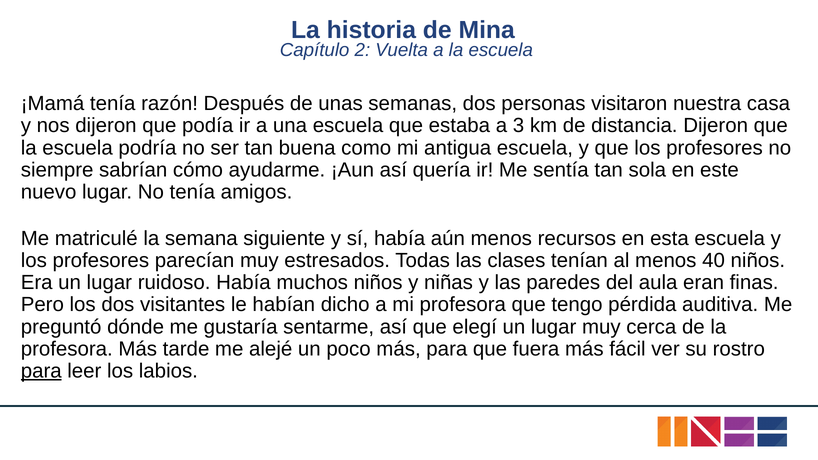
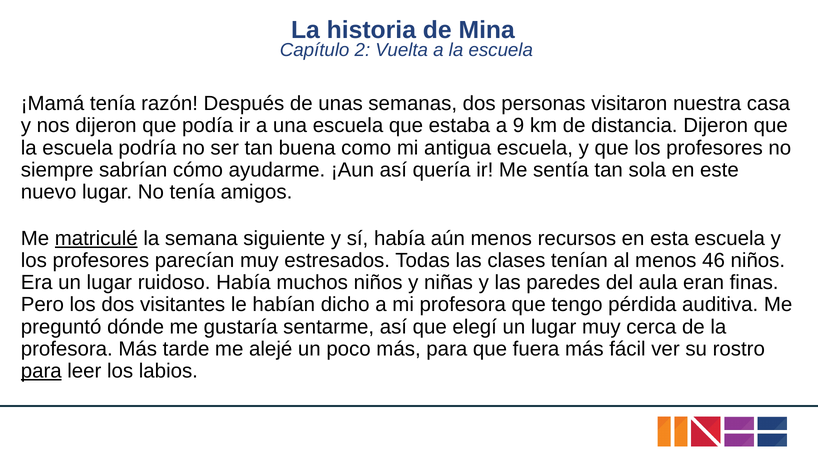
3: 3 -> 9
matriculé underline: none -> present
40: 40 -> 46
